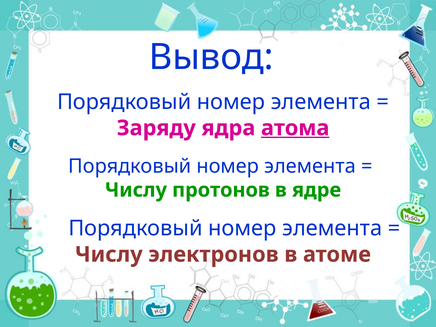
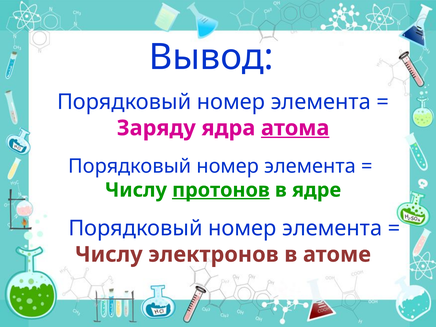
протонов underline: none -> present
